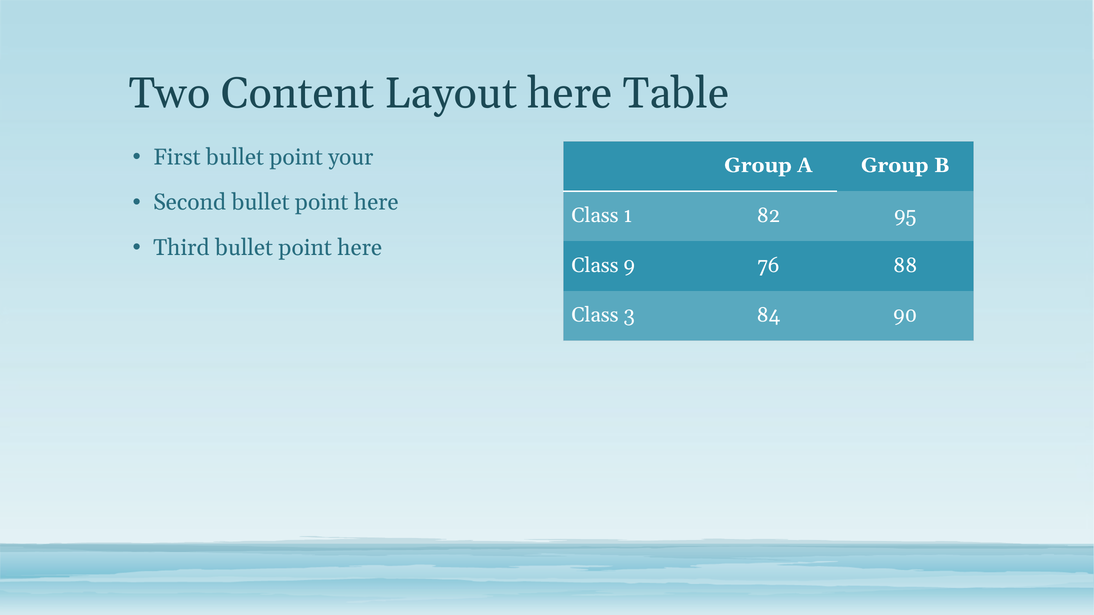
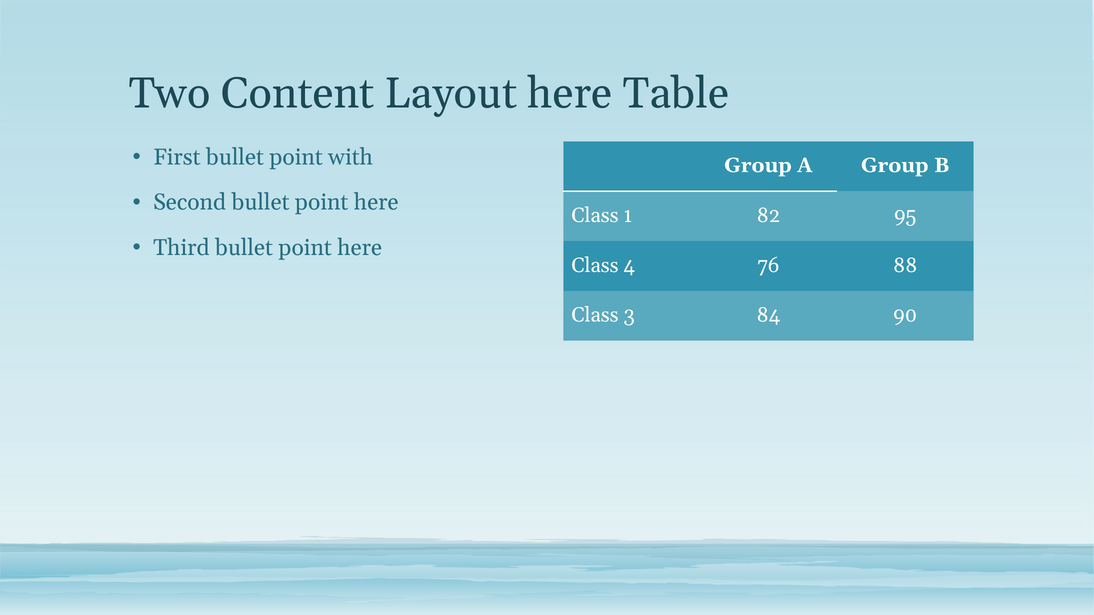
your: your -> with
9: 9 -> 4
